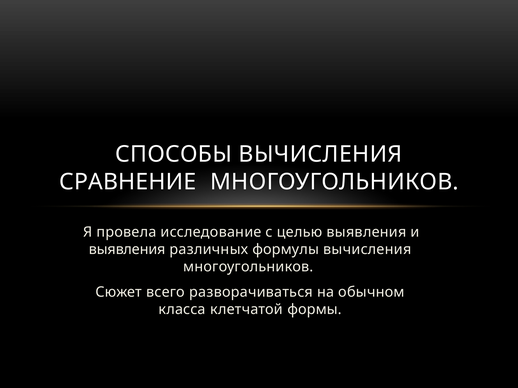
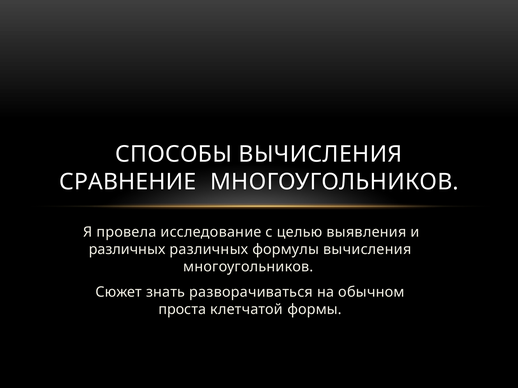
выявления at (127, 250): выявления -> различных
всего: всего -> знать
класса: класса -> проста
